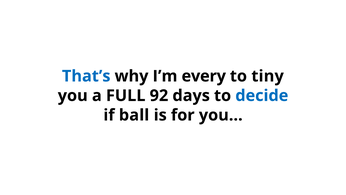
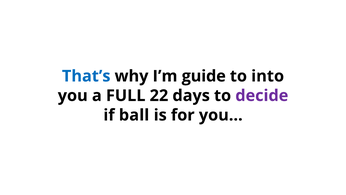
every: every -> guide
tiny: tiny -> into
92: 92 -> 22
decide colour: blue -> purple
